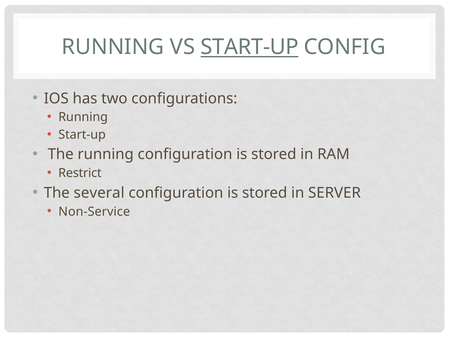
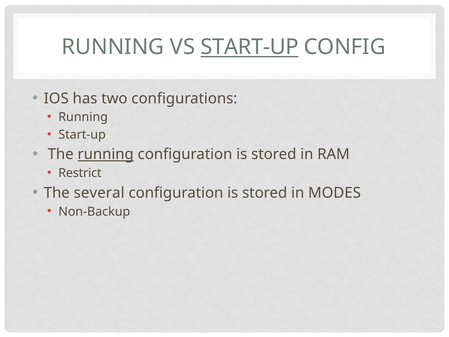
running at (106, 154) underline: none -> present
SERVER: SERVER -> MODES
Non-Service: Non-Service -> Non-Backup
